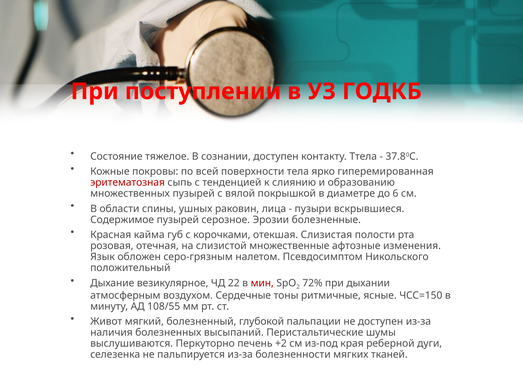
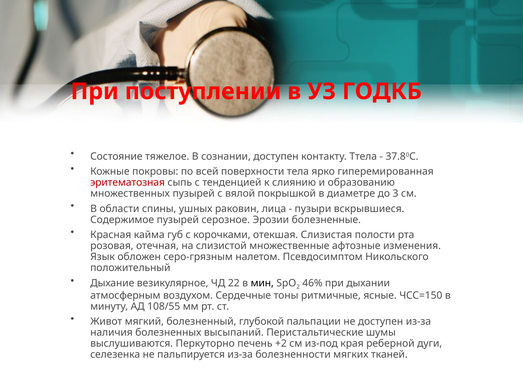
6: 6 -> 3
мин colour: red -> black
72%: 72% -> 46%
